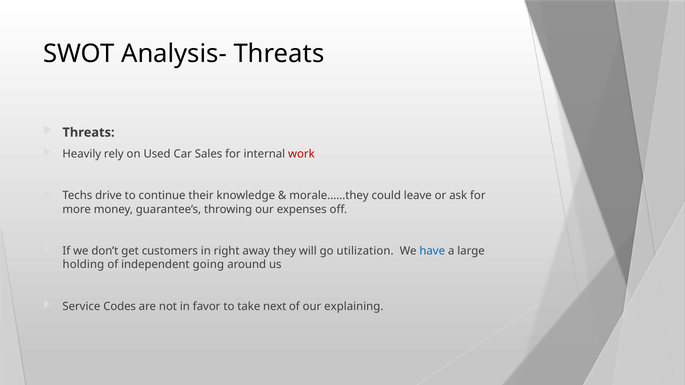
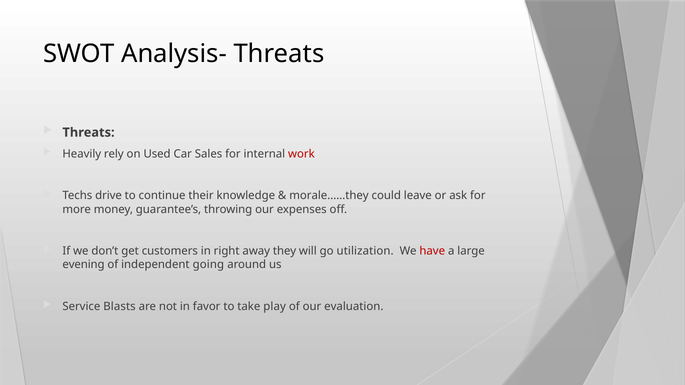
have colour: blue -> red
holding: holding -> evening
Codes: Codes -> Blasts
next: next -> play
explaining: explaining -> evaluation
